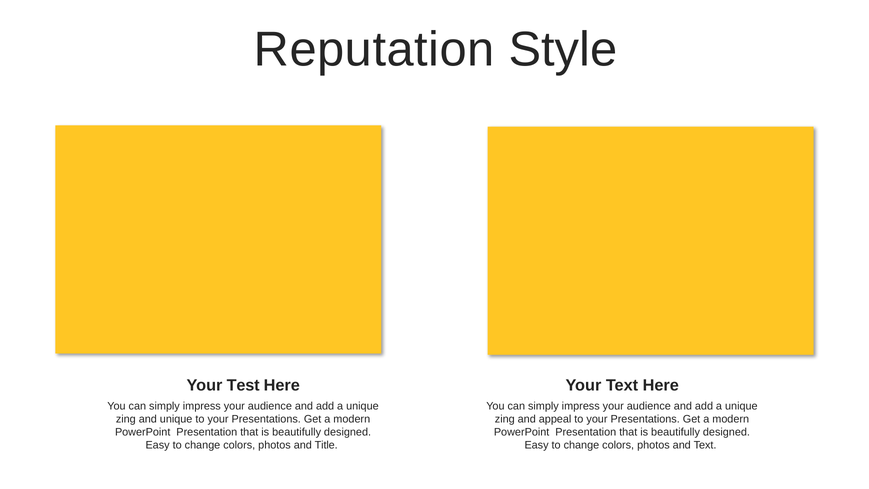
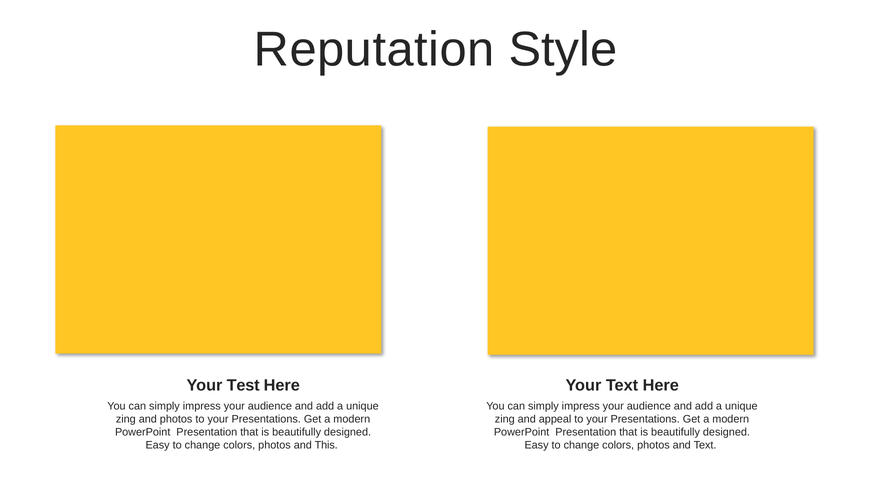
and unique: unique -> photos
Title: Title -> This
